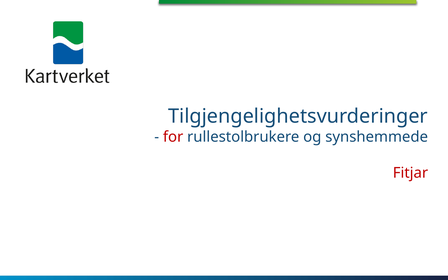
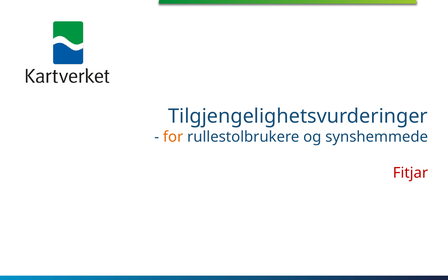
for colour: red -> orange
